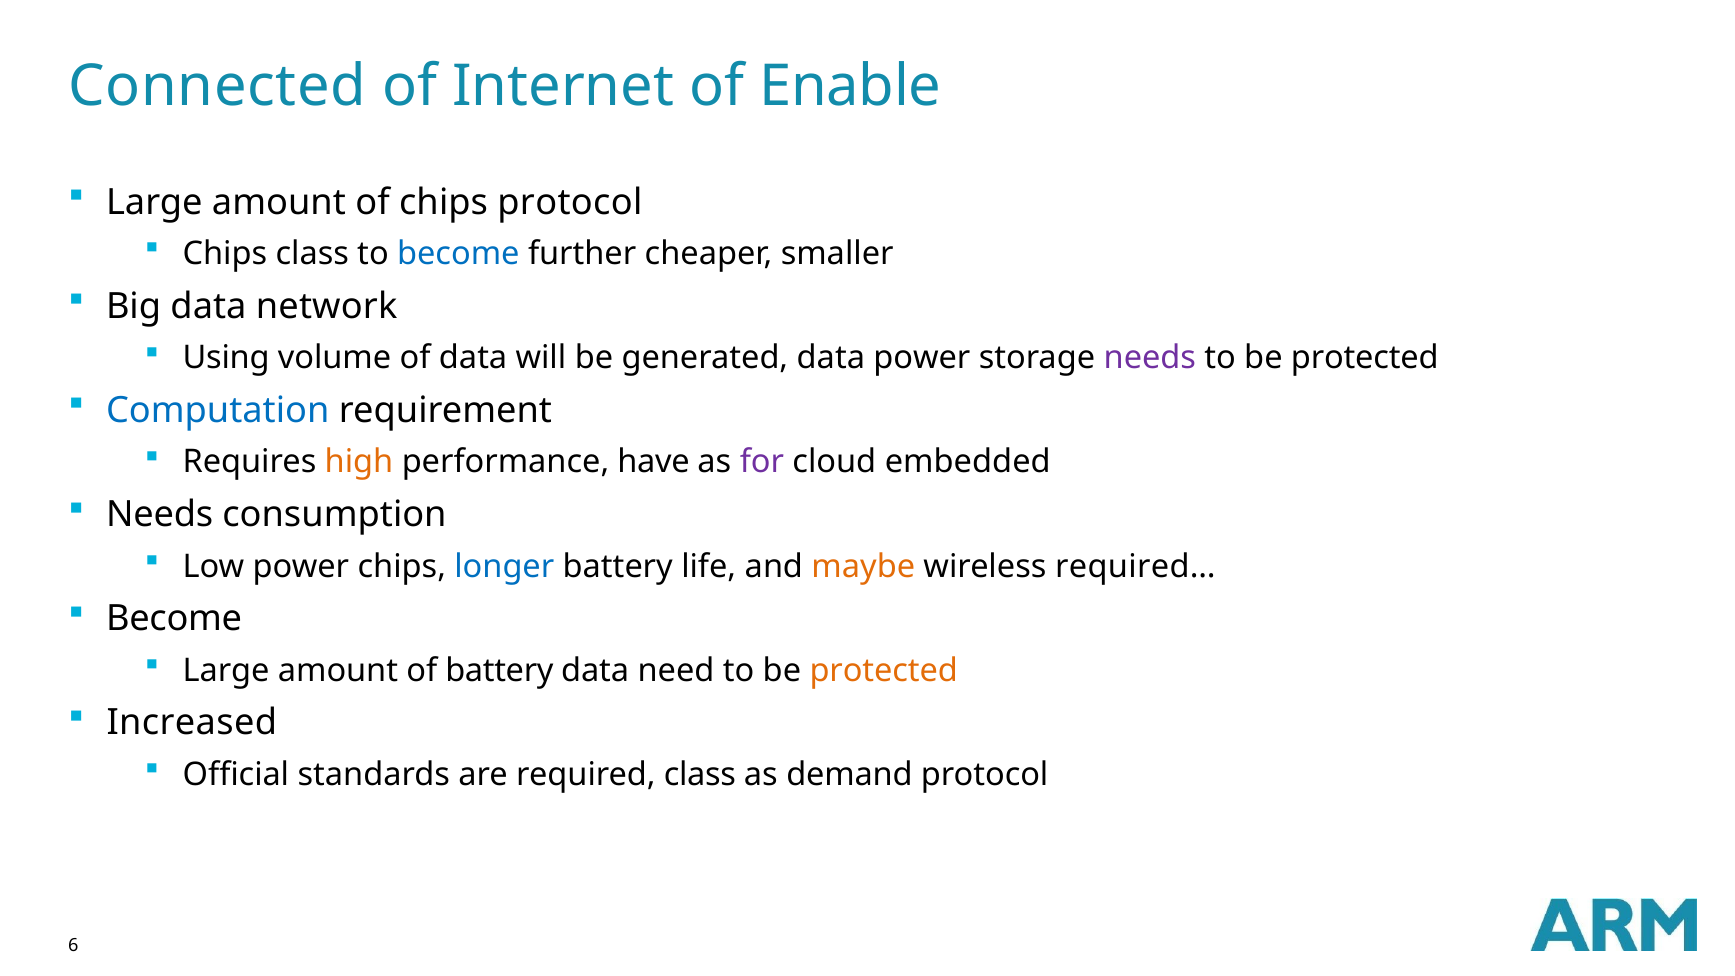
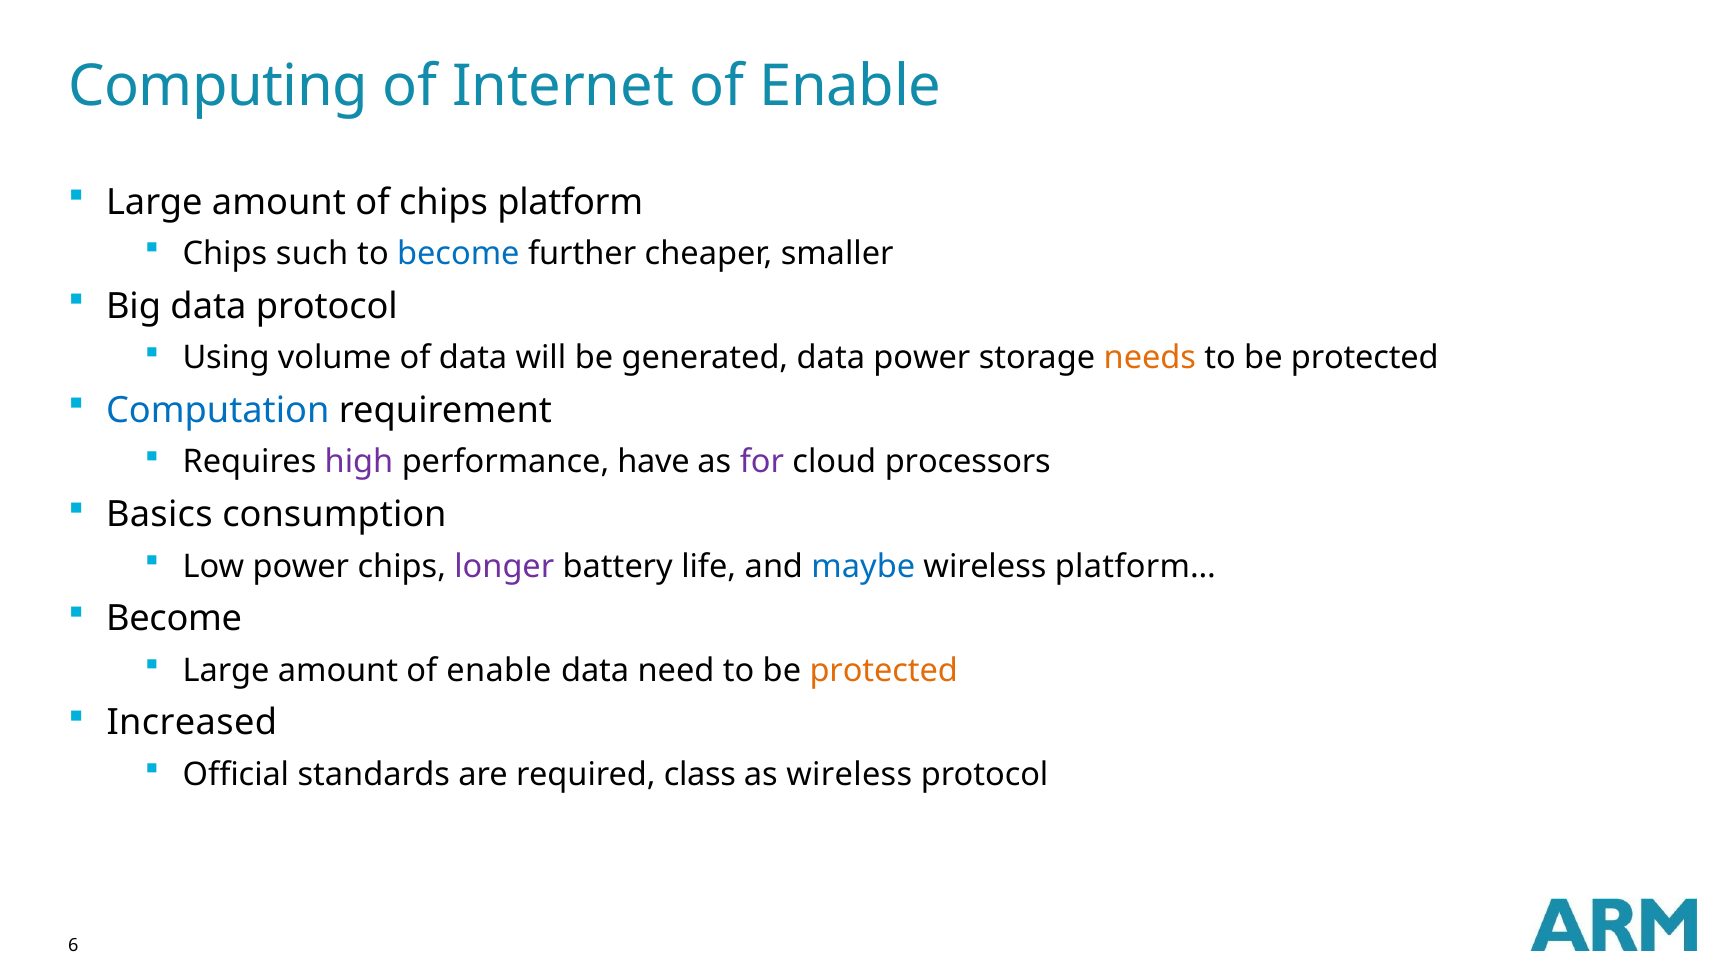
Connected: Connected -> Computing
chips protocol: protocol -> platform
Chips class: class -> such
data network: network -> protocol
needs at (1150, 358) colour: purple -> orange
high colour: orange -> purple
embedded: embedded -> processors
Needs at (160, 515): Needs -> Basics
longer colour: blue -> purple
maybe colour: orange -> blue
required…: required… -> platform…
amount of battery: battery -> enable
as demand: demand -> wireless
